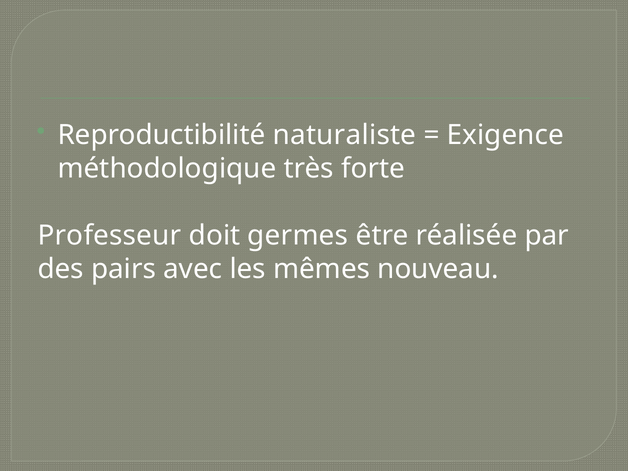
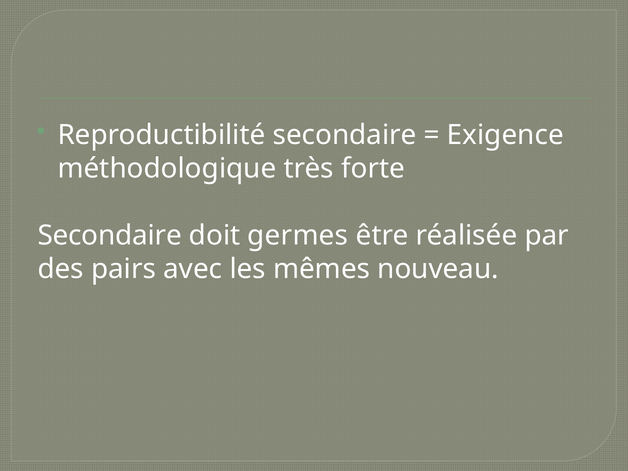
Reproductibilité naturaliste: naturaliste -> secondaire
Professeur at (110, 235): Professeur -> Secondaire
